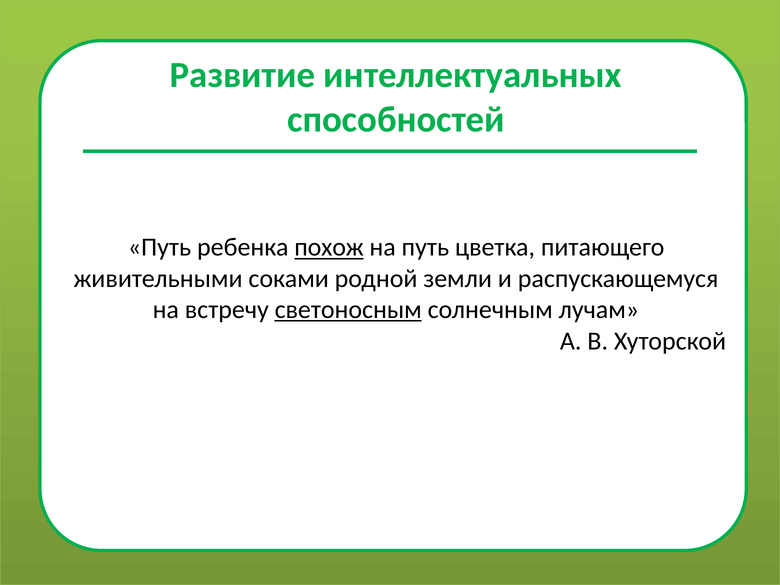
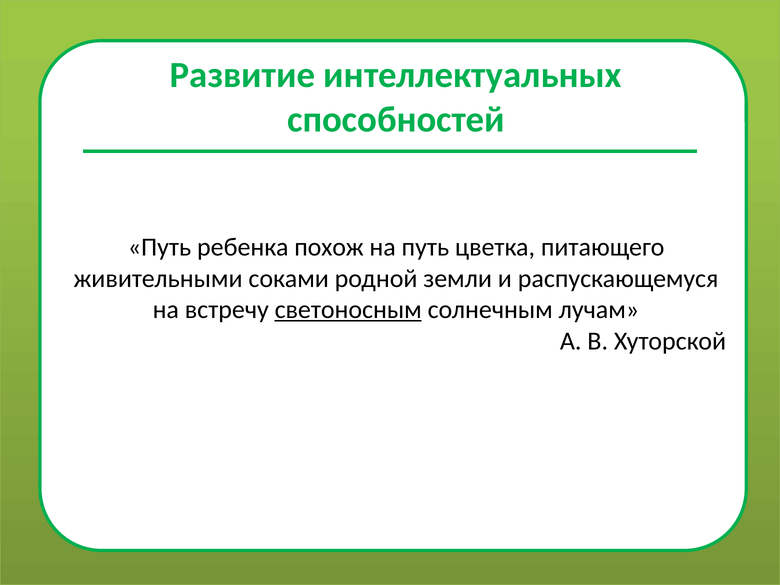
похож underline: present -> none
